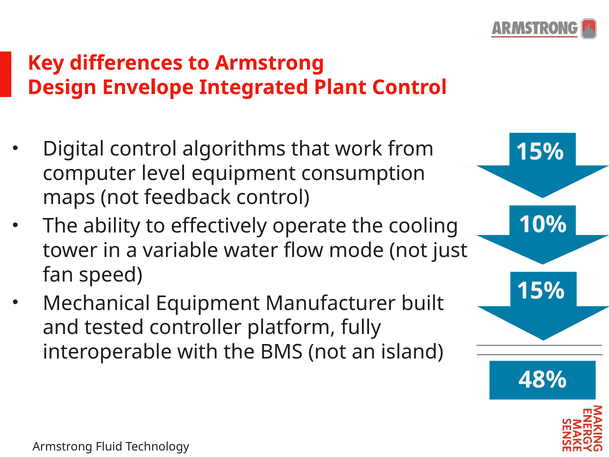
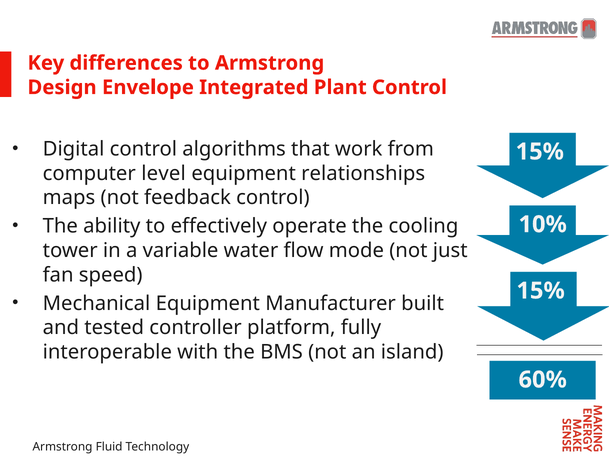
consumption: consumption -> relationships
48%: 48% -> 60%
